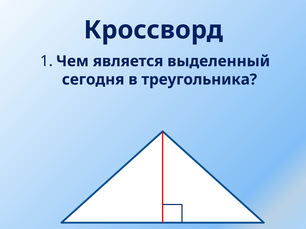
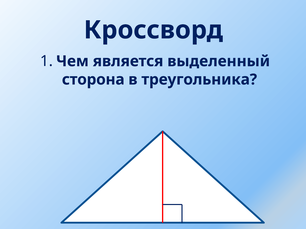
сегодня: сегодня -> сторона
